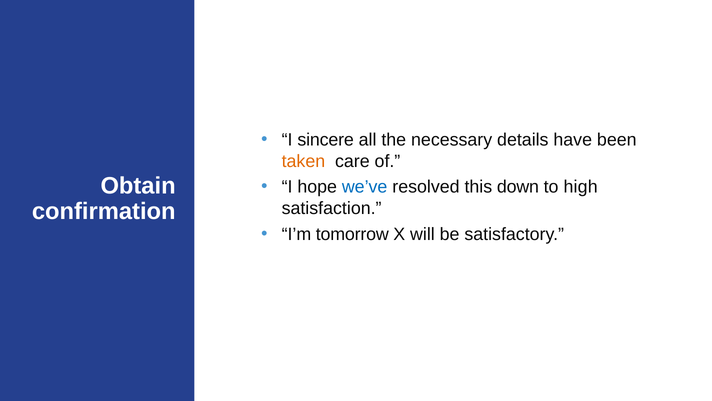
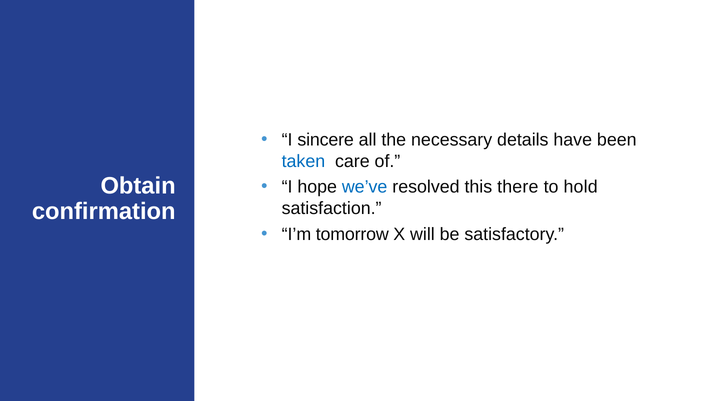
taken colour: orange -> blue
down: down -> there
high: high -> hold
